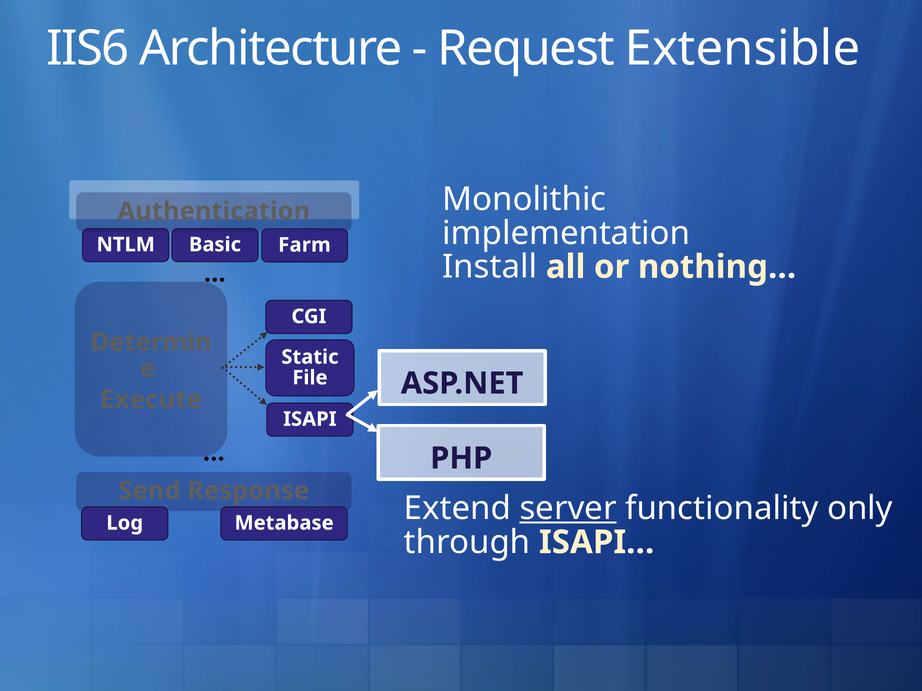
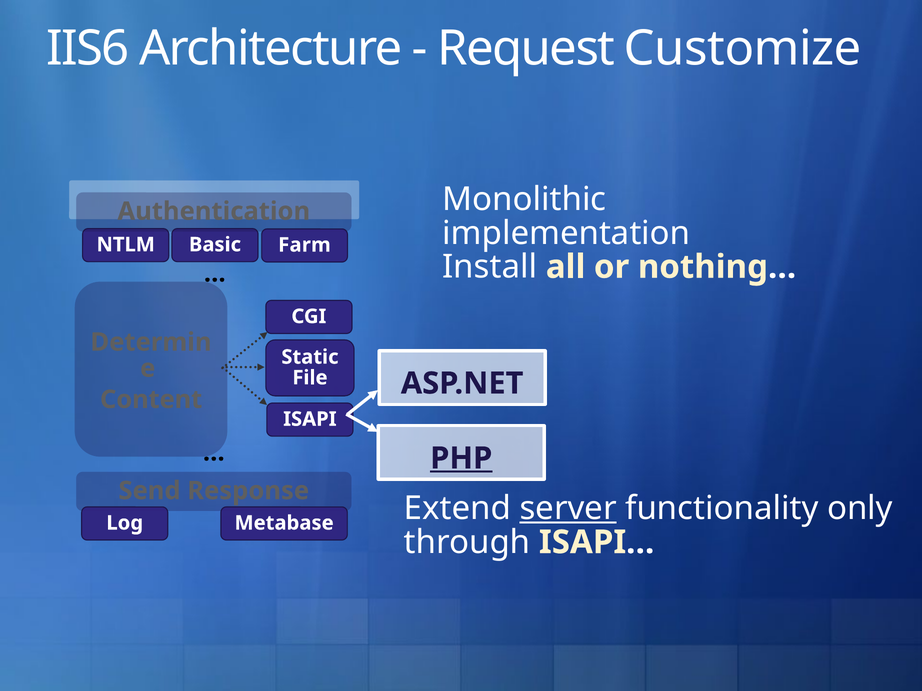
Extensible: Extensible -> Customize
Execute: Execute -> Content
PHP underline: none -> present
